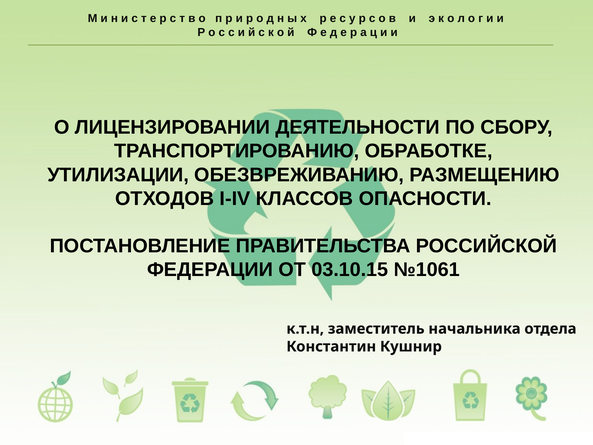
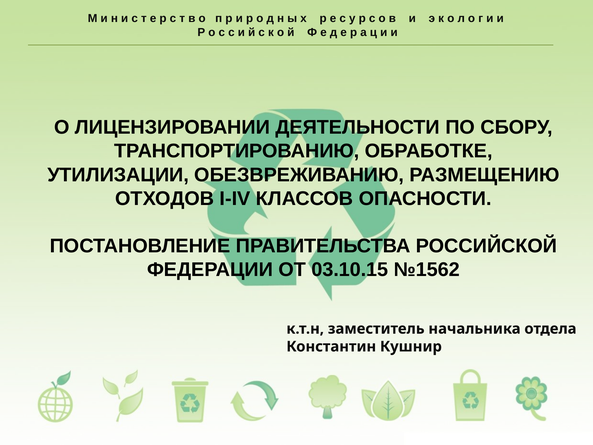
№1061: №1061 -> №1562
